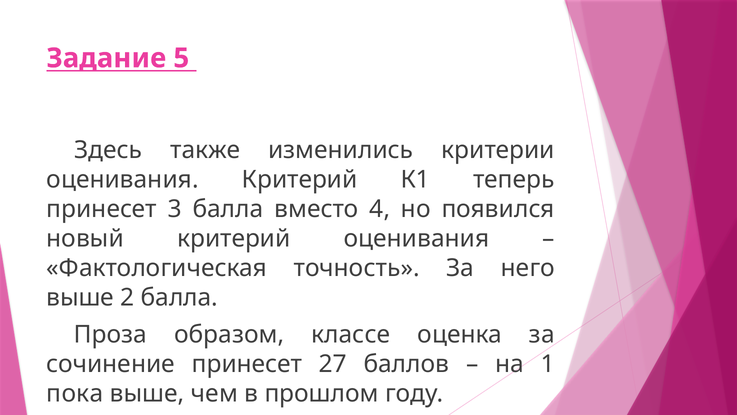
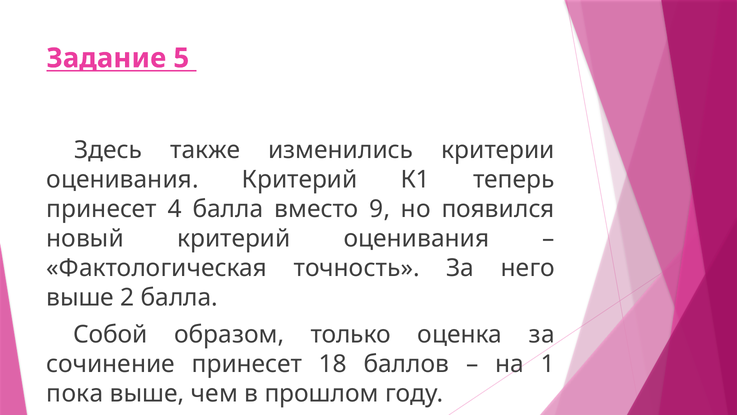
3: 3 -> 4
4: 4 -> 9
Проза: Проза -> Собой
классе: классе -> только
27: 27 -> 18
